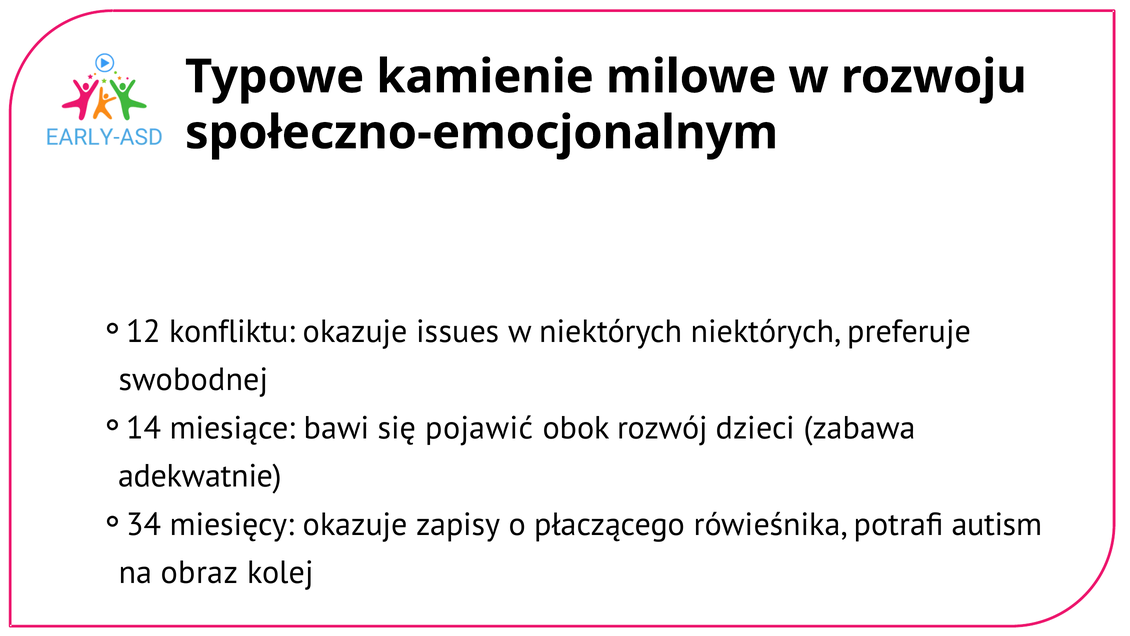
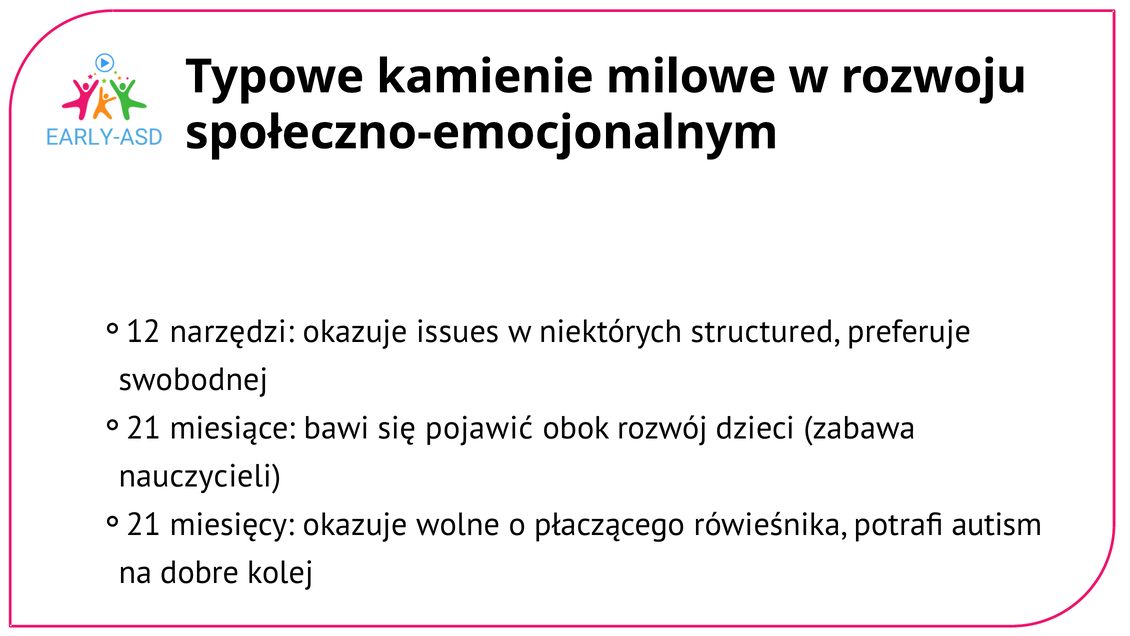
konfliktu: konfliktu -> narzędzi
niektórych niektórych: niektórych -> structured
14 at (144, 428): 14 -> 21
adekwatnie: adekwatnie -> nauczycieli
34 at (144, 524): 34 -> 21
zapisy: zapisy -> wolne
obraz: obraz -> dobre
